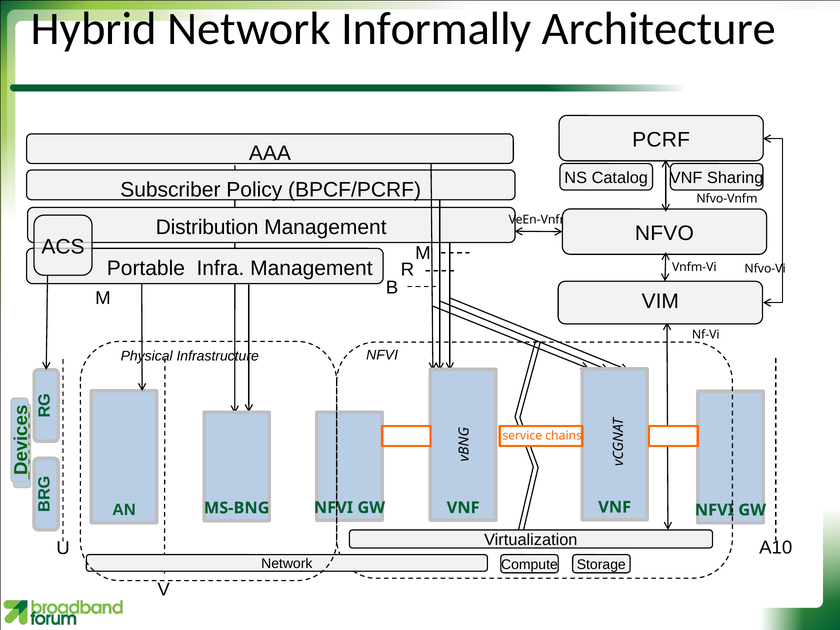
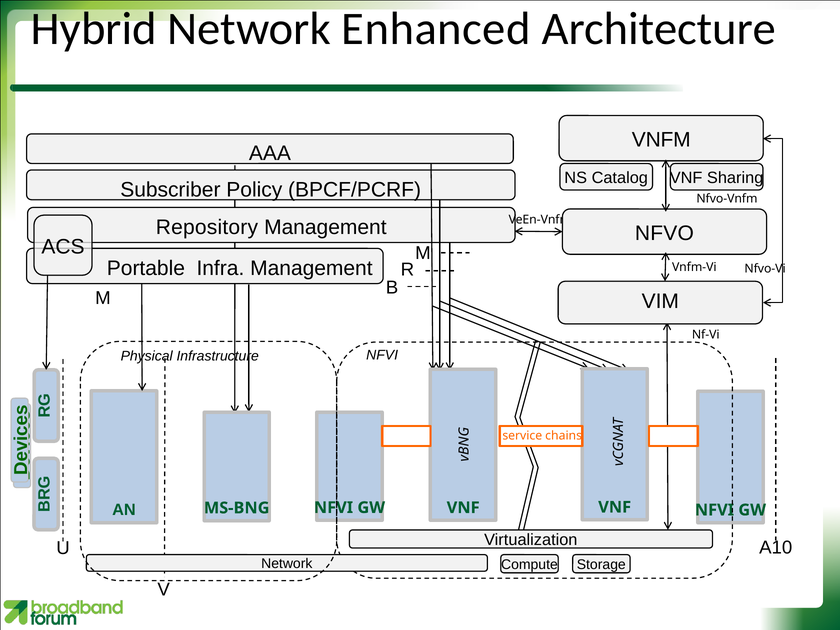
Informally: Informally -> Enhanced
PCRF: PCRF -> VNFM
Distribution: Distribution -> Repository
